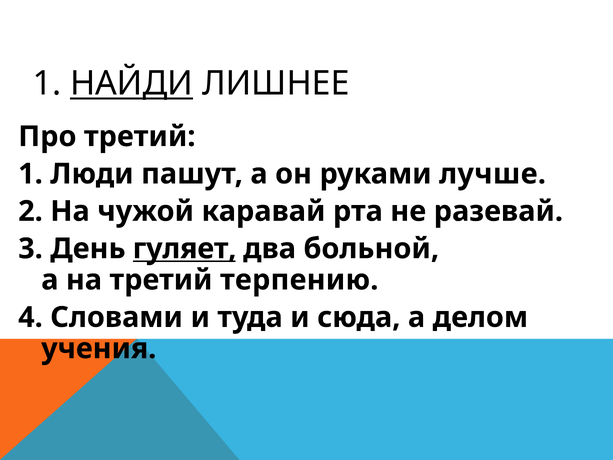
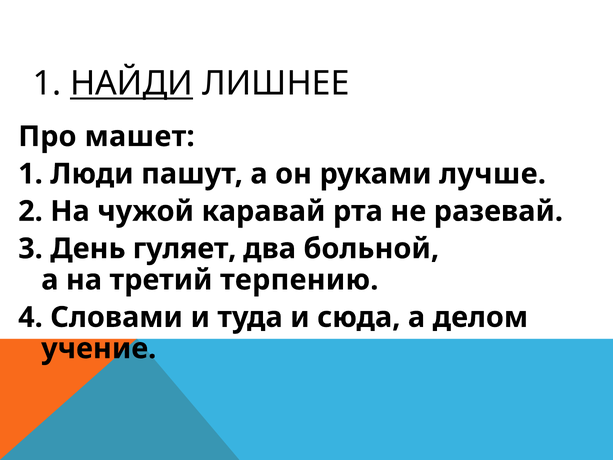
Про третий: третий -> машет
гуляет underline: present -> none
учения: учения -> учение
